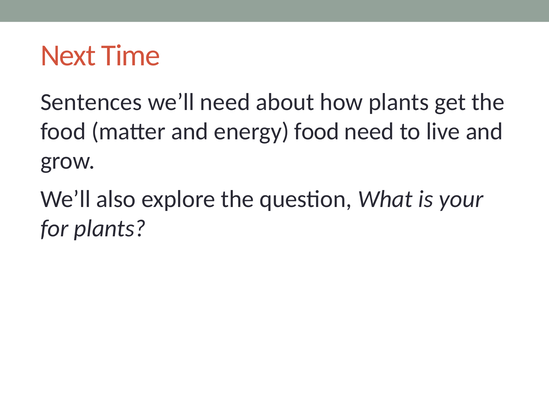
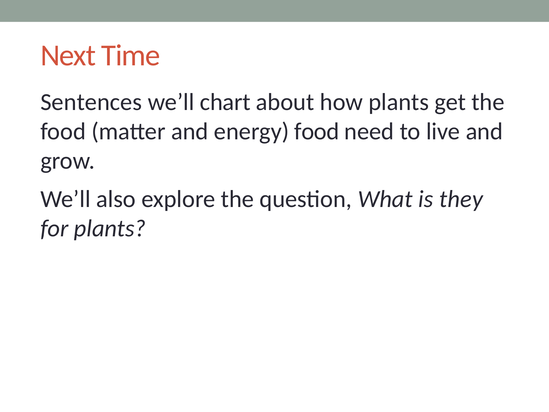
we’ll need: need -> chart
your: your -> they
